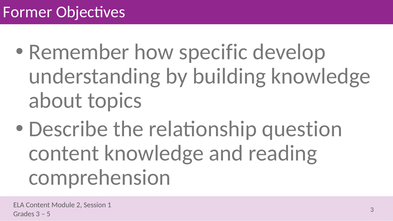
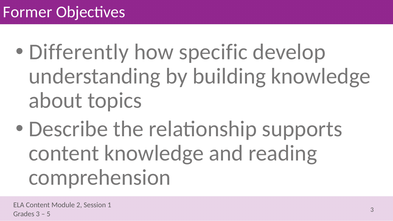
Remember: Remember -> Differently
question: question -> supports
